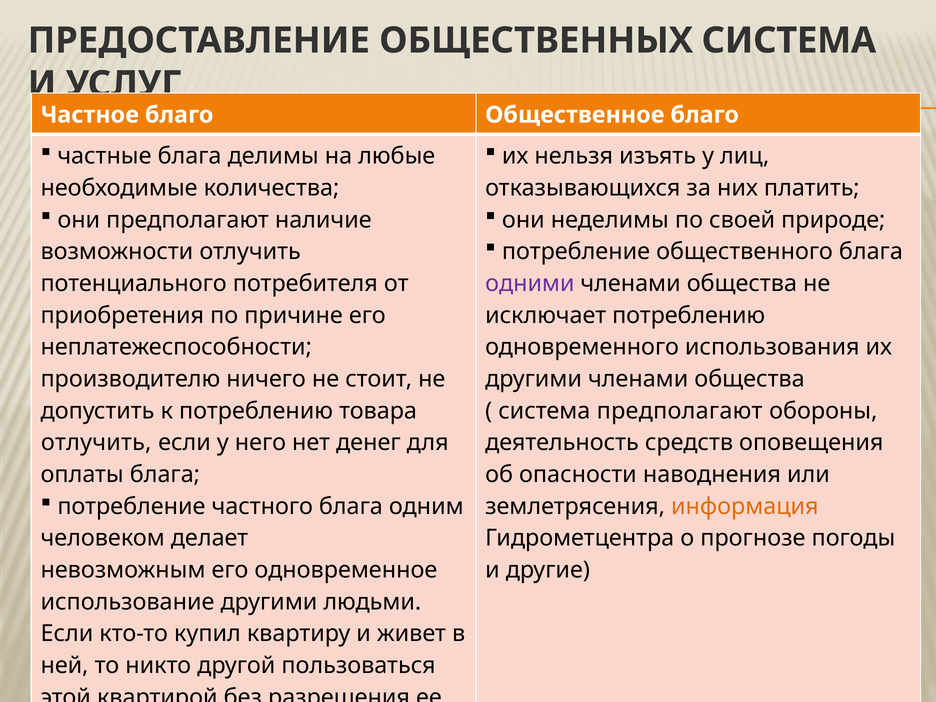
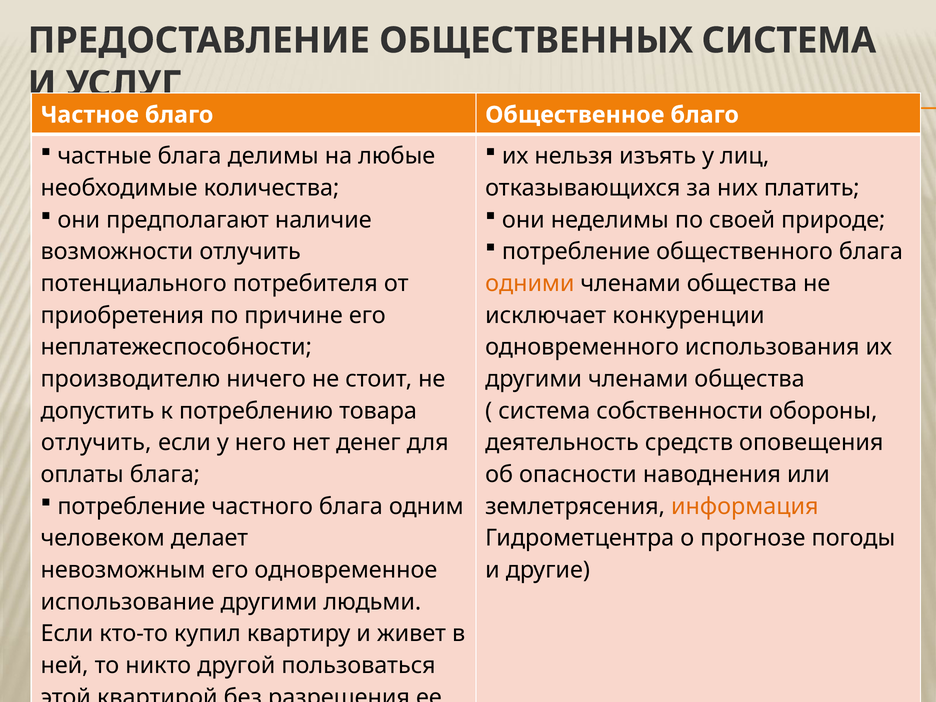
одними colour: purple -> orange
исключает потреблению: потреблению -> конкуренции
система предполагают: предполагают -> собственности
